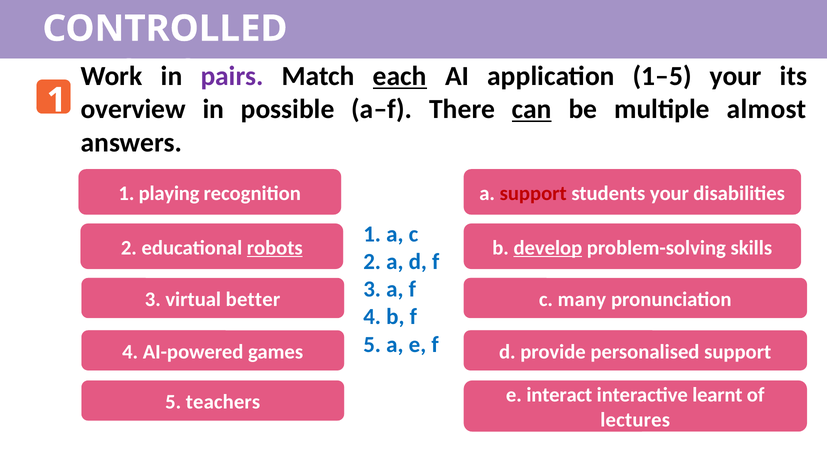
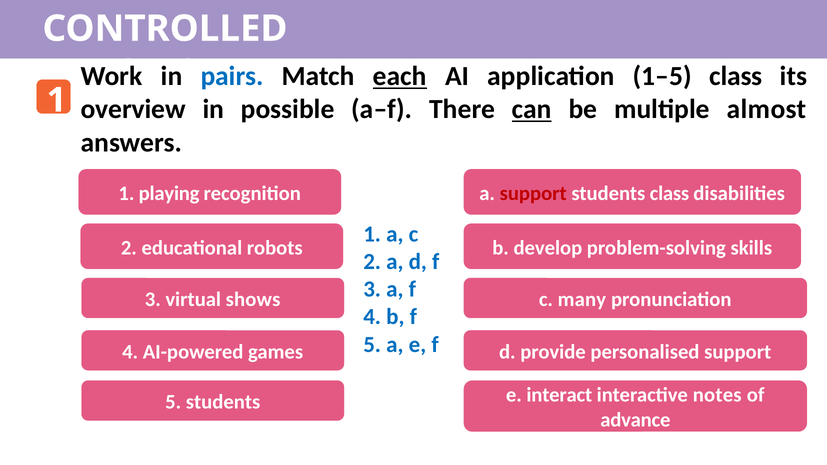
pairs colour: purple -> blue
1–5 your: your -> class
students your: your -> class
robots underline: present -> none
develop underline: present -> none
better: better -> shows
learnt: learnt -> notes
5 teachers: teachers -> students
lectures: lectures -> advance
